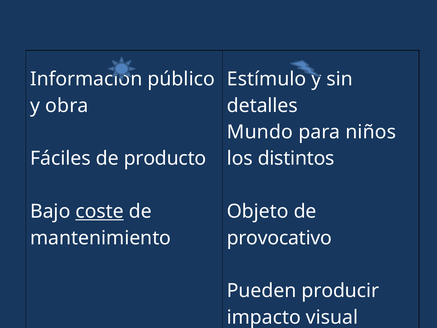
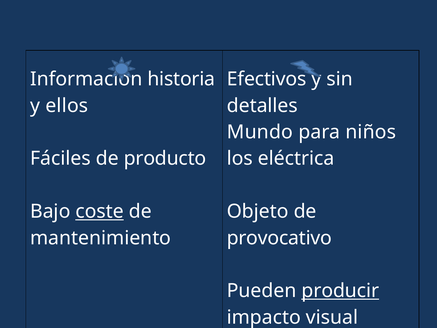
público: público -> historia
Estímulo: Estímulo -> Efectivos
obra: obra -> ellos
distintos: distintos -> eléctrica
producir underline: none -> present
